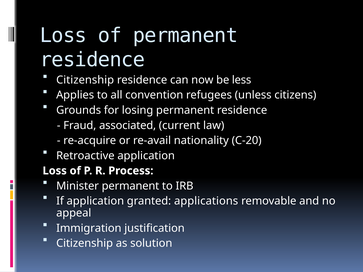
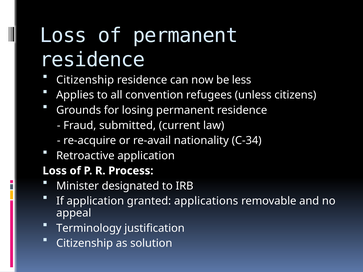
associated: associated -> submitted
C-20: C-20 -> C-34
Minister permanent: permanent -> designated
Immigration: Immigration -> Terminology
